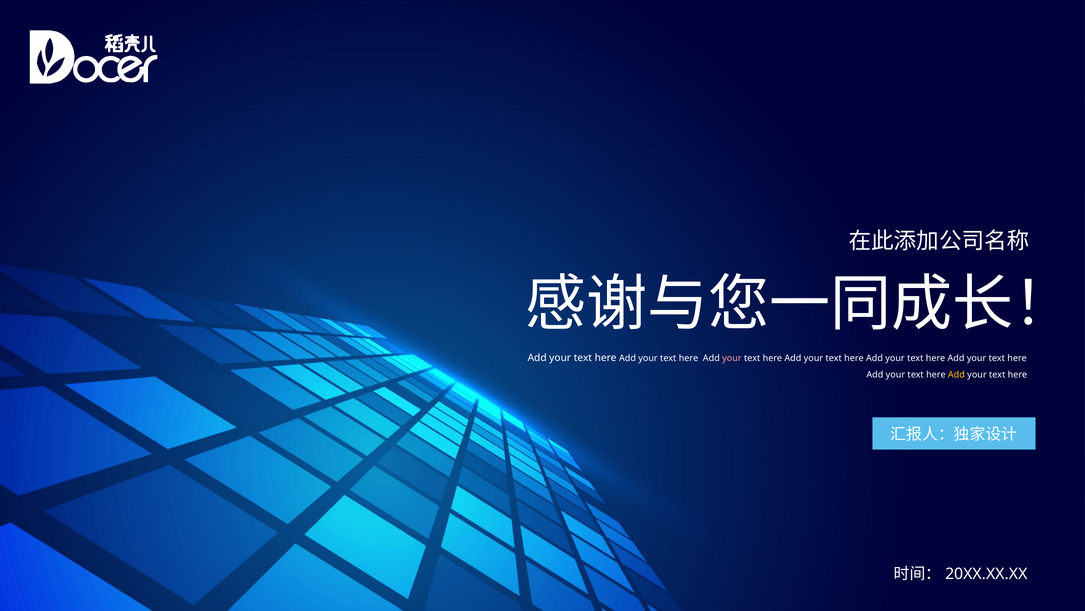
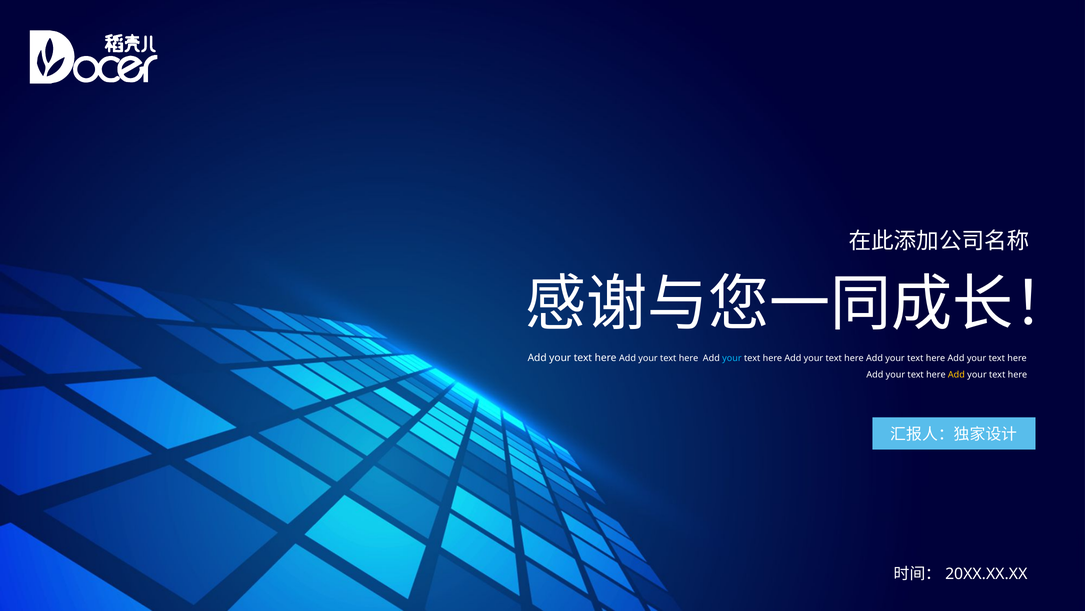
your at (732, 358) colour: pink -> light blue
